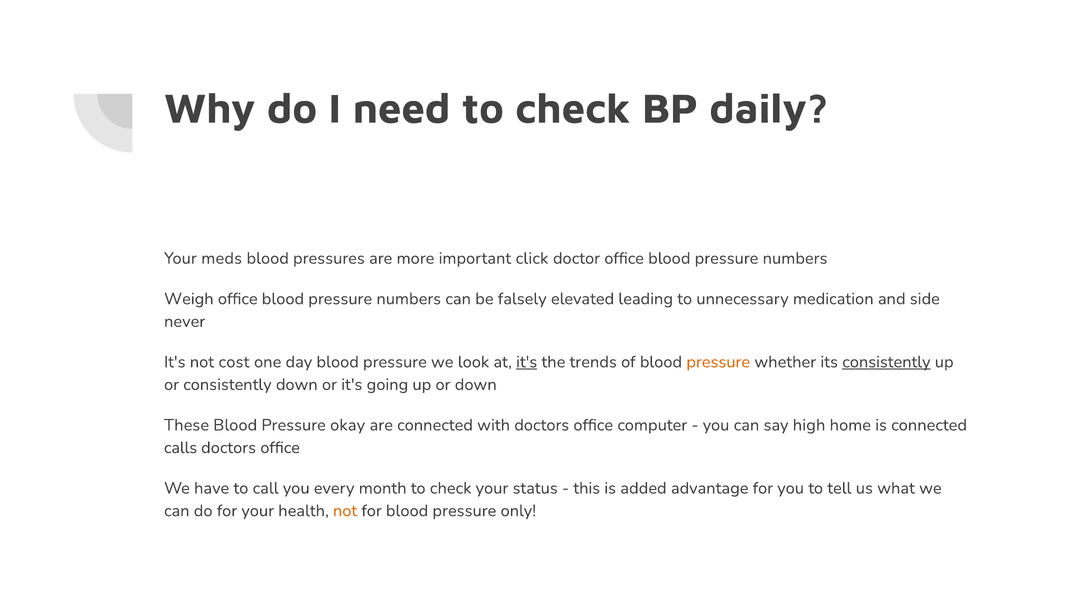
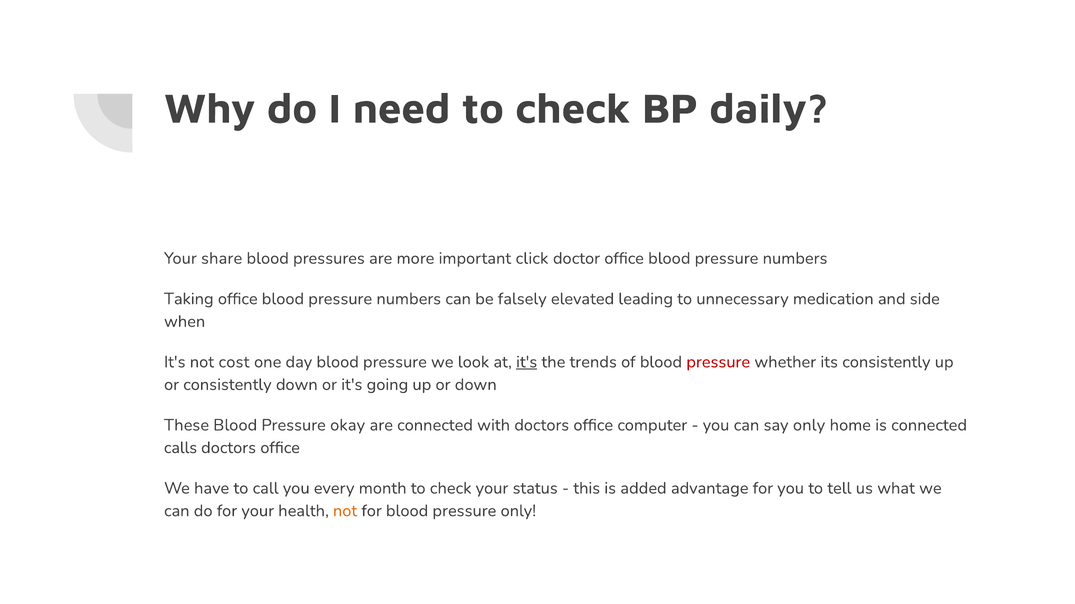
meds: meds -> share
Weigh: Weigh -> Taking
never: never -> when
pressure at (718, 362) colour: orange -> red
consistently at (886, 362) underline: present -> none
say high: high -> only
